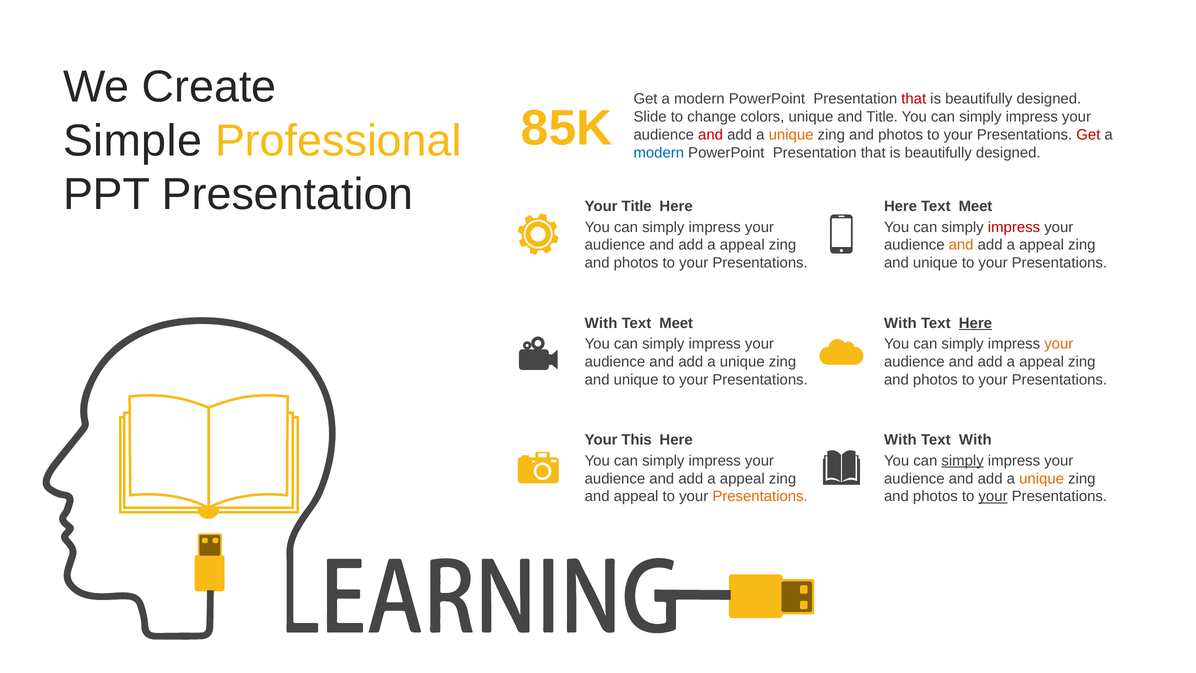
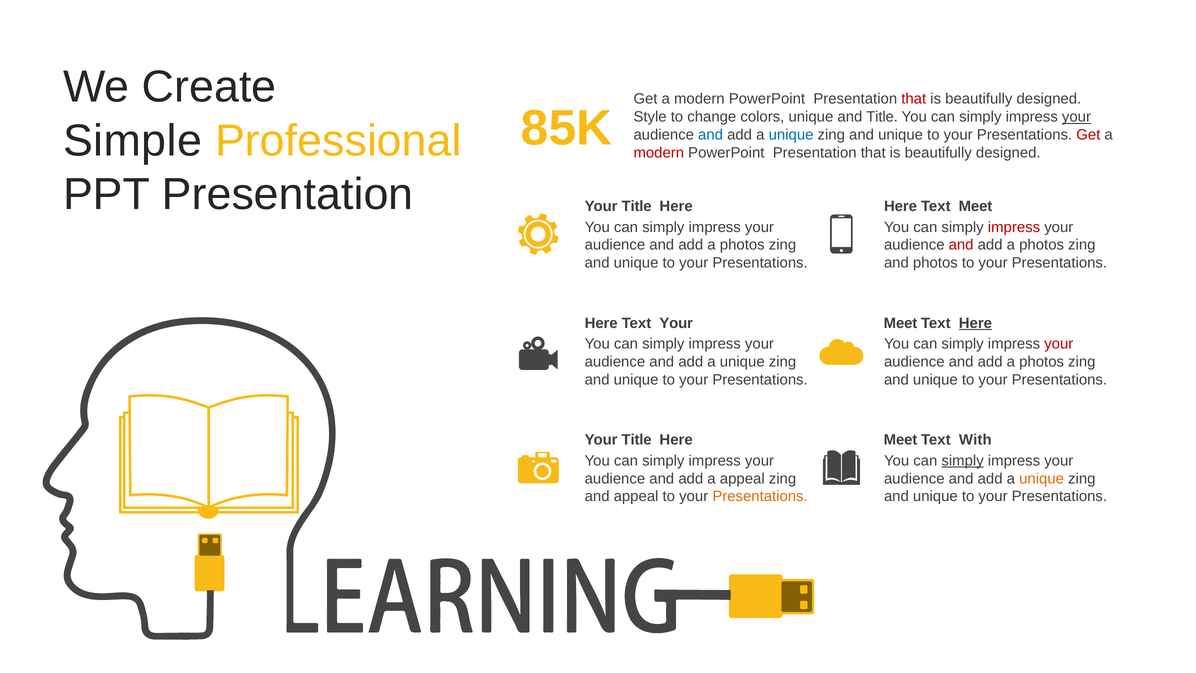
Slide: Slide -> Style
your at (1076, 117) underline: none -> present
and at (711, 135) colour: red -> blue
unique at (791, 135) colour: orange -> blue
photos at (901, 135): photos -> unique
modern at (659, 153) colour: blue -> red
appeal at (742, 245): appeal -> photos
and at (961, 245) colour: orange -> red
appeal at (1042, 245): appeal -> photos
photos at (636, 263): photos -> unique
unique at (935, 263): unique -> photos
With at (601, 323): With -> Here
Meet at (676, 323): Meet -> Your
With at (900, 323): With -> Meet
your at (1059, 344) colour: orange -> red
appeal at (1042, 362): appeal -> photos
photos at (935, 380): photos -> unique
This at (637, 440): This -> Title
With at (900, 440): With -> Meet
photos at (935, 496): photos -> unique
your at (993, 496) underline: present -> none
